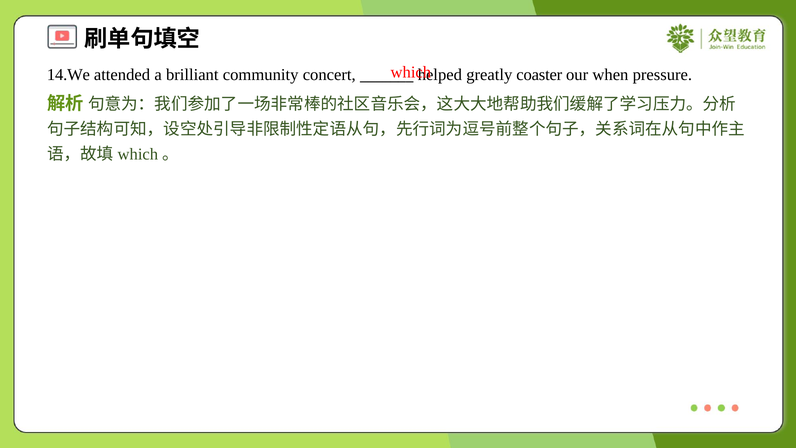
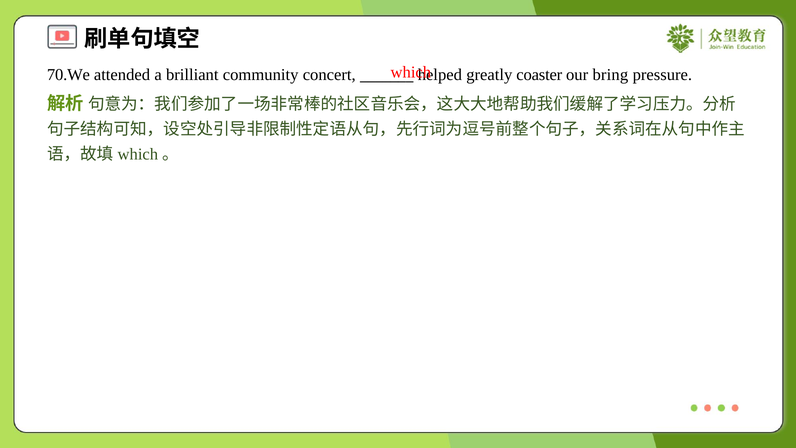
14.We: 14.We -> 70.We
when: when -> bring
